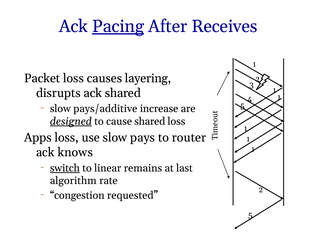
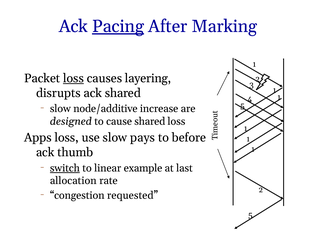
Receives: Receives -> Marking
loss at (73, 78) underline: none -> present
pays/additive: pays/additive -> node/additive
designed underline: present -> none
router: router -> before
knows: knows -> thumb
remains: remains -> example
algorithm: algorithm -> allocation
